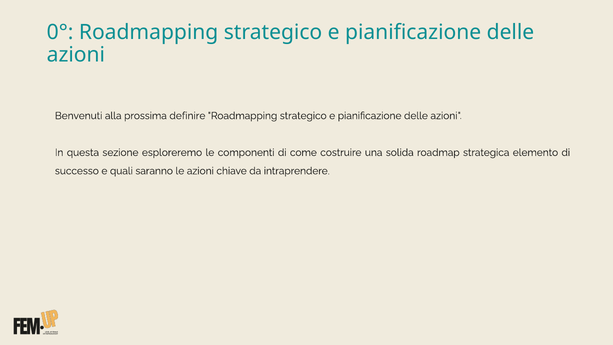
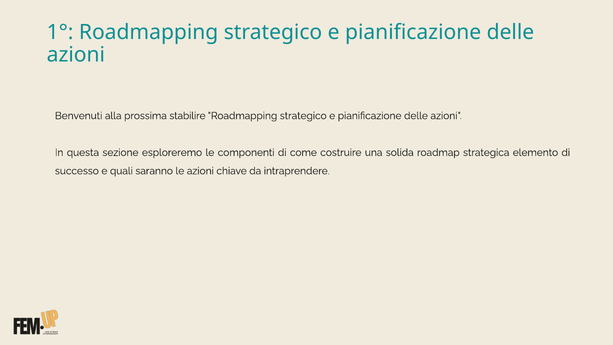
0°: 0° -> 1°
definire: definire -> stabilire
